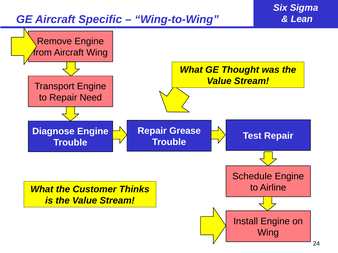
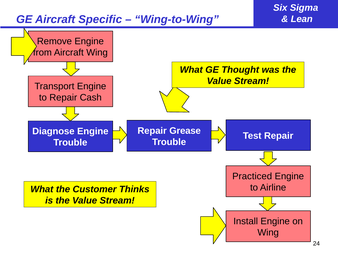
Need: Need -> Cash
Schedule: Schedule -> Practiced
